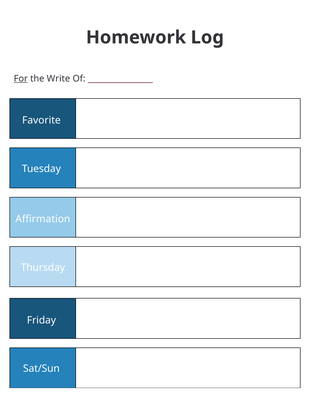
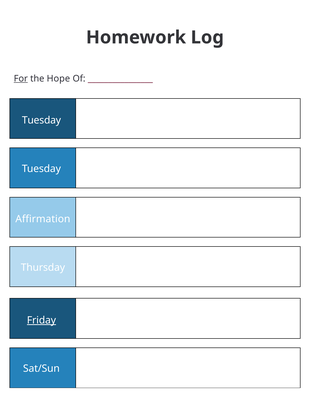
Write: Write -> Hope
Favorite at (41, 120): Favorite -> Tuesday
Friday underline: none -> present
